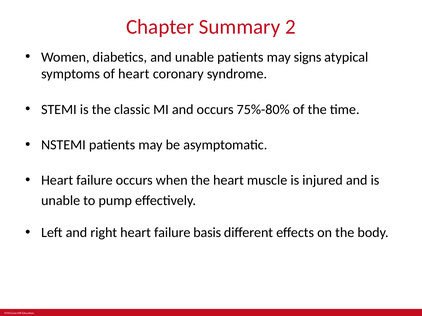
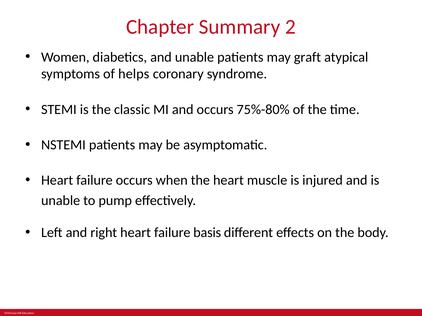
signs: signs -> graft
of heart: heart -> helps
